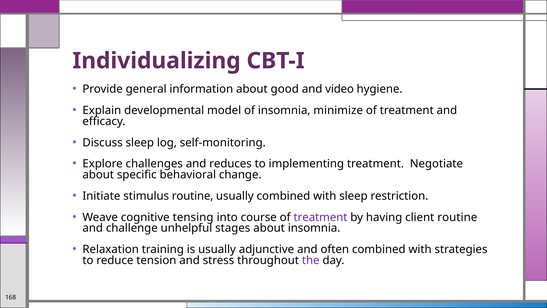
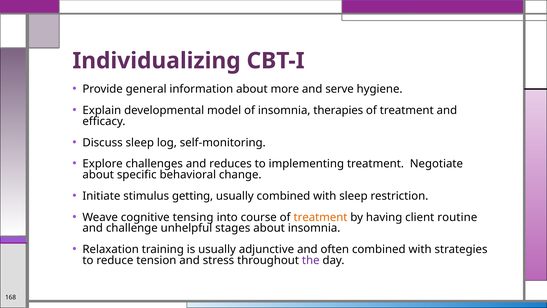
good: good -> more
video: video -> serve
minimize: minimize -> therapies
stimulus routine: routine -> getting
treatment at (320, 217) colour: purple -> orange
